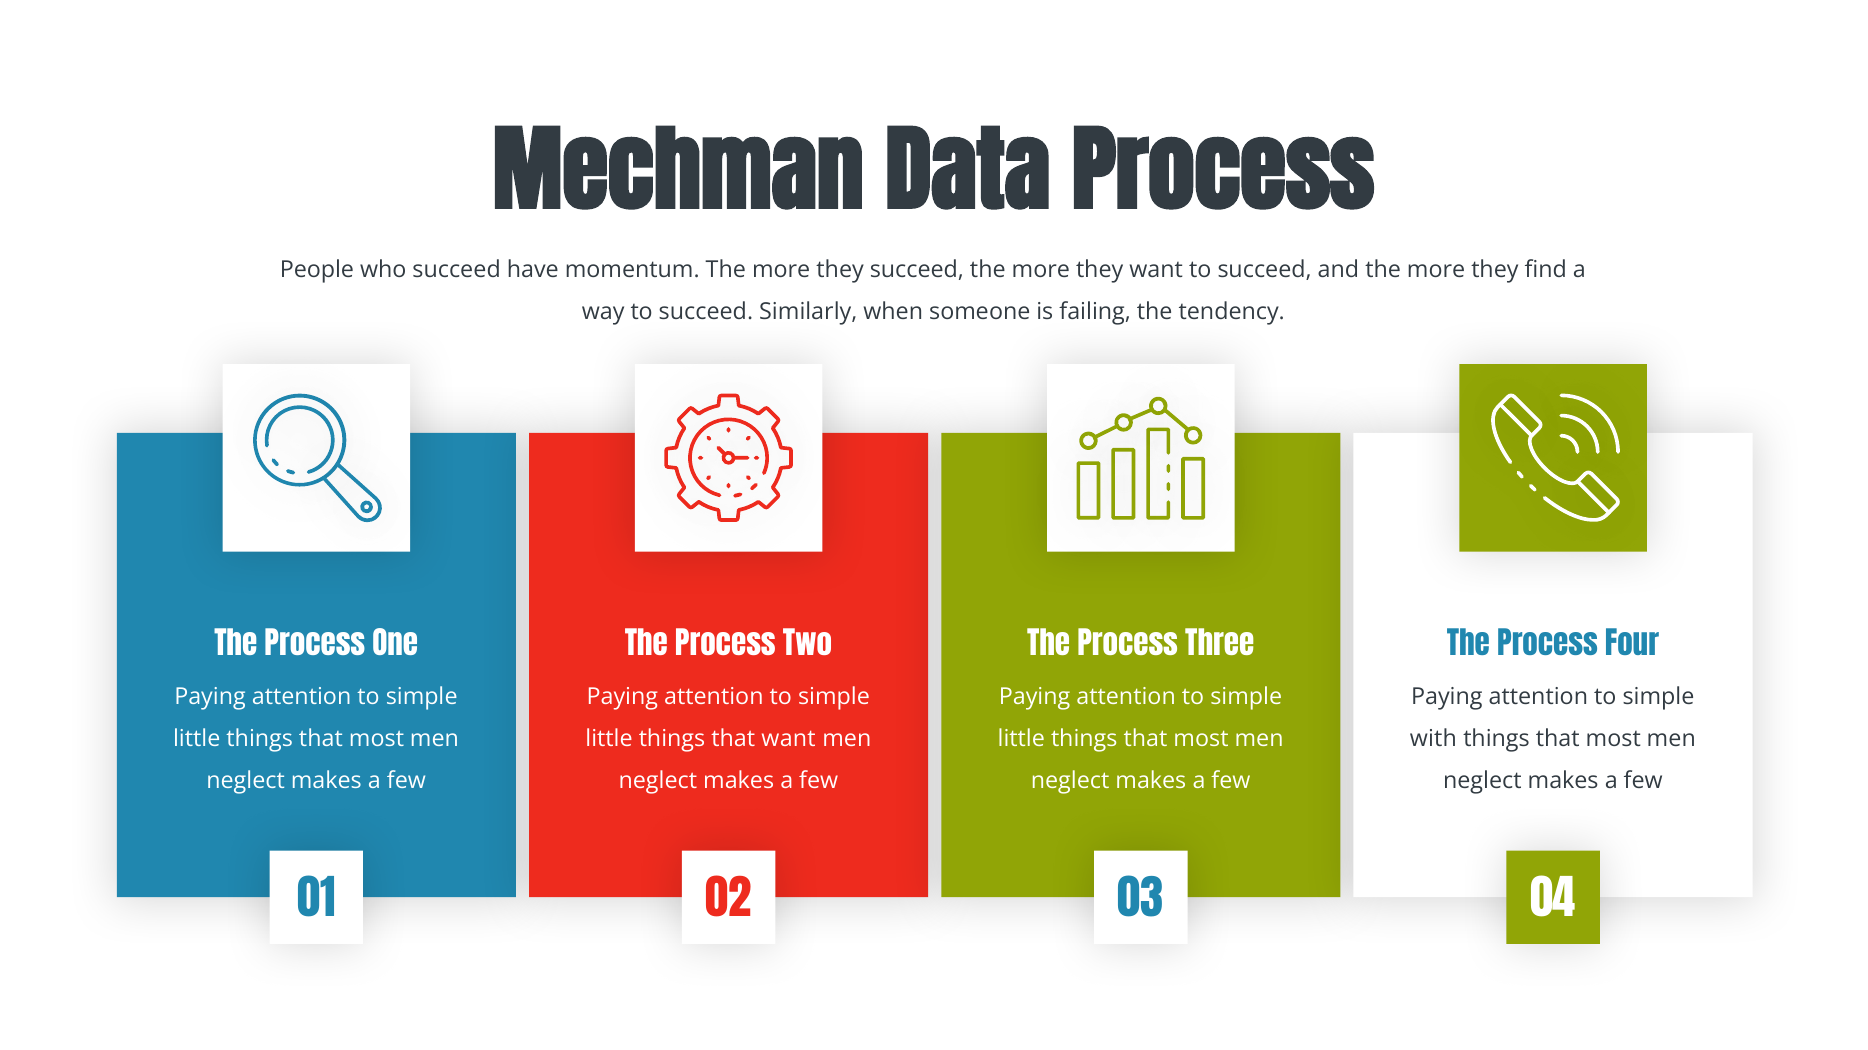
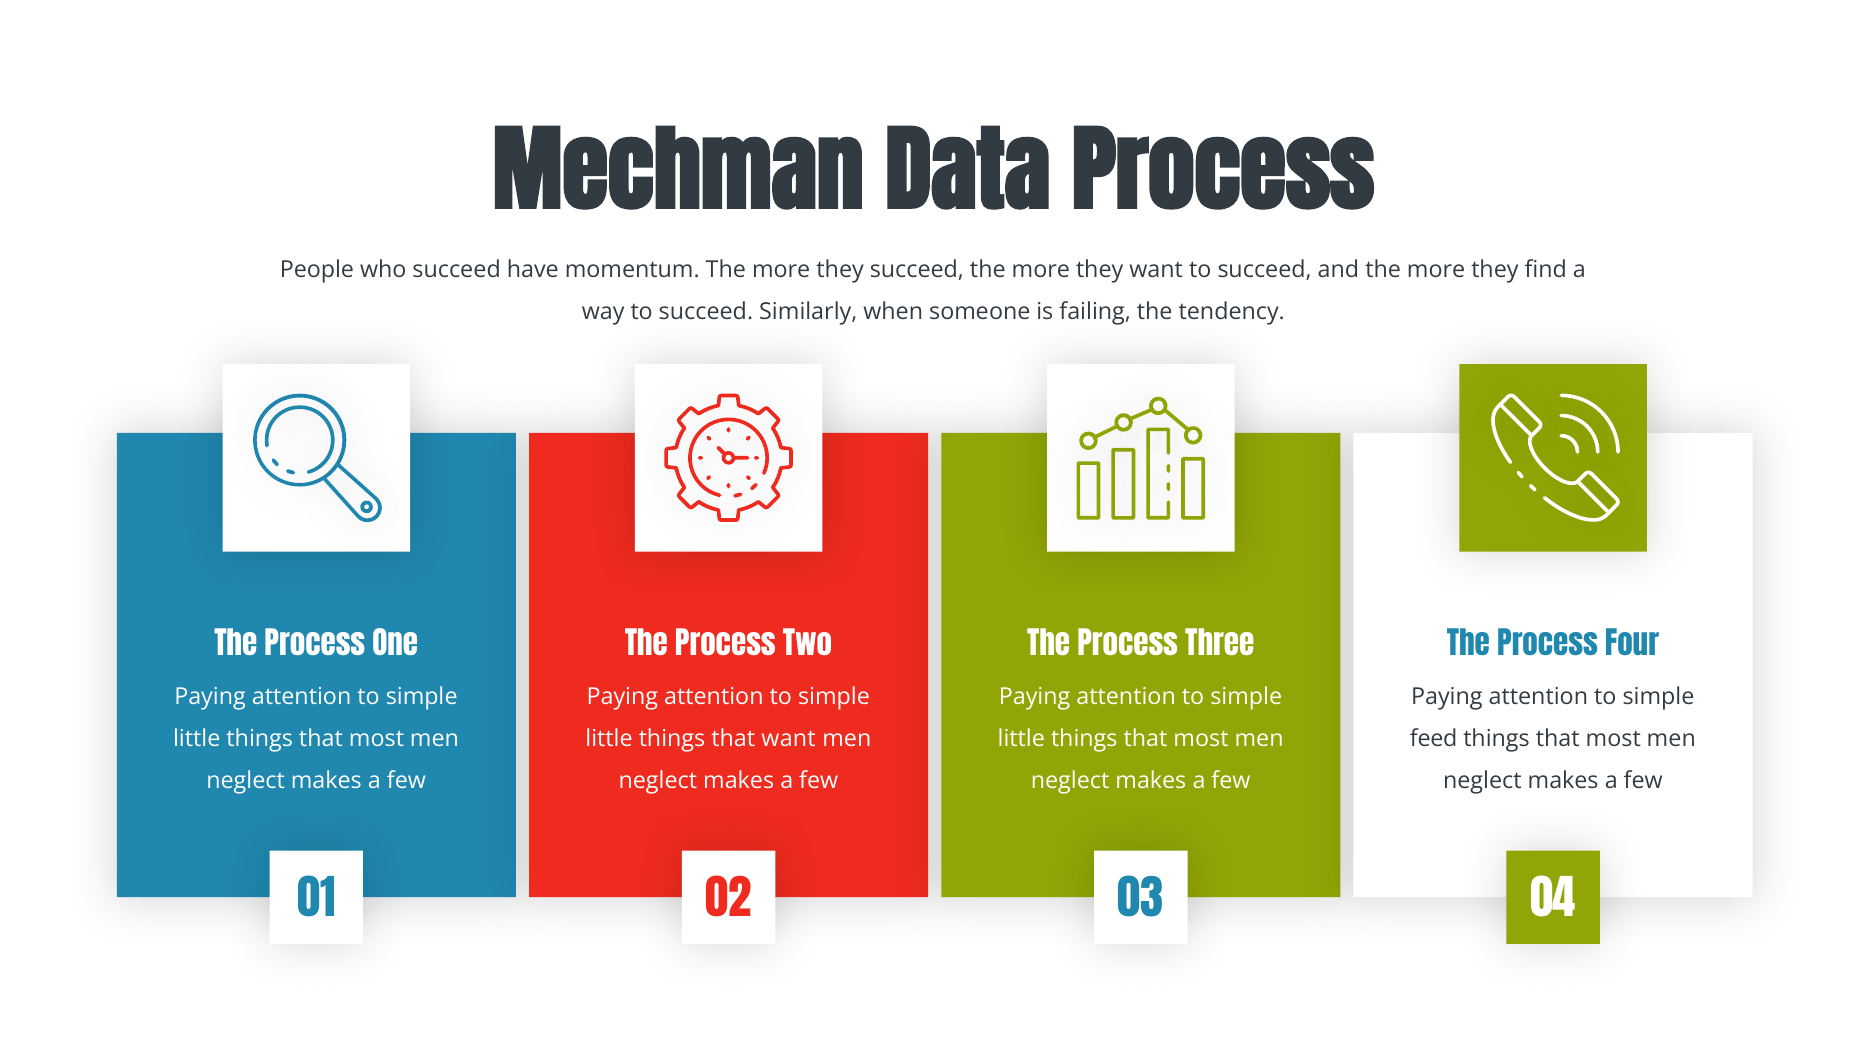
with: with -> feed
